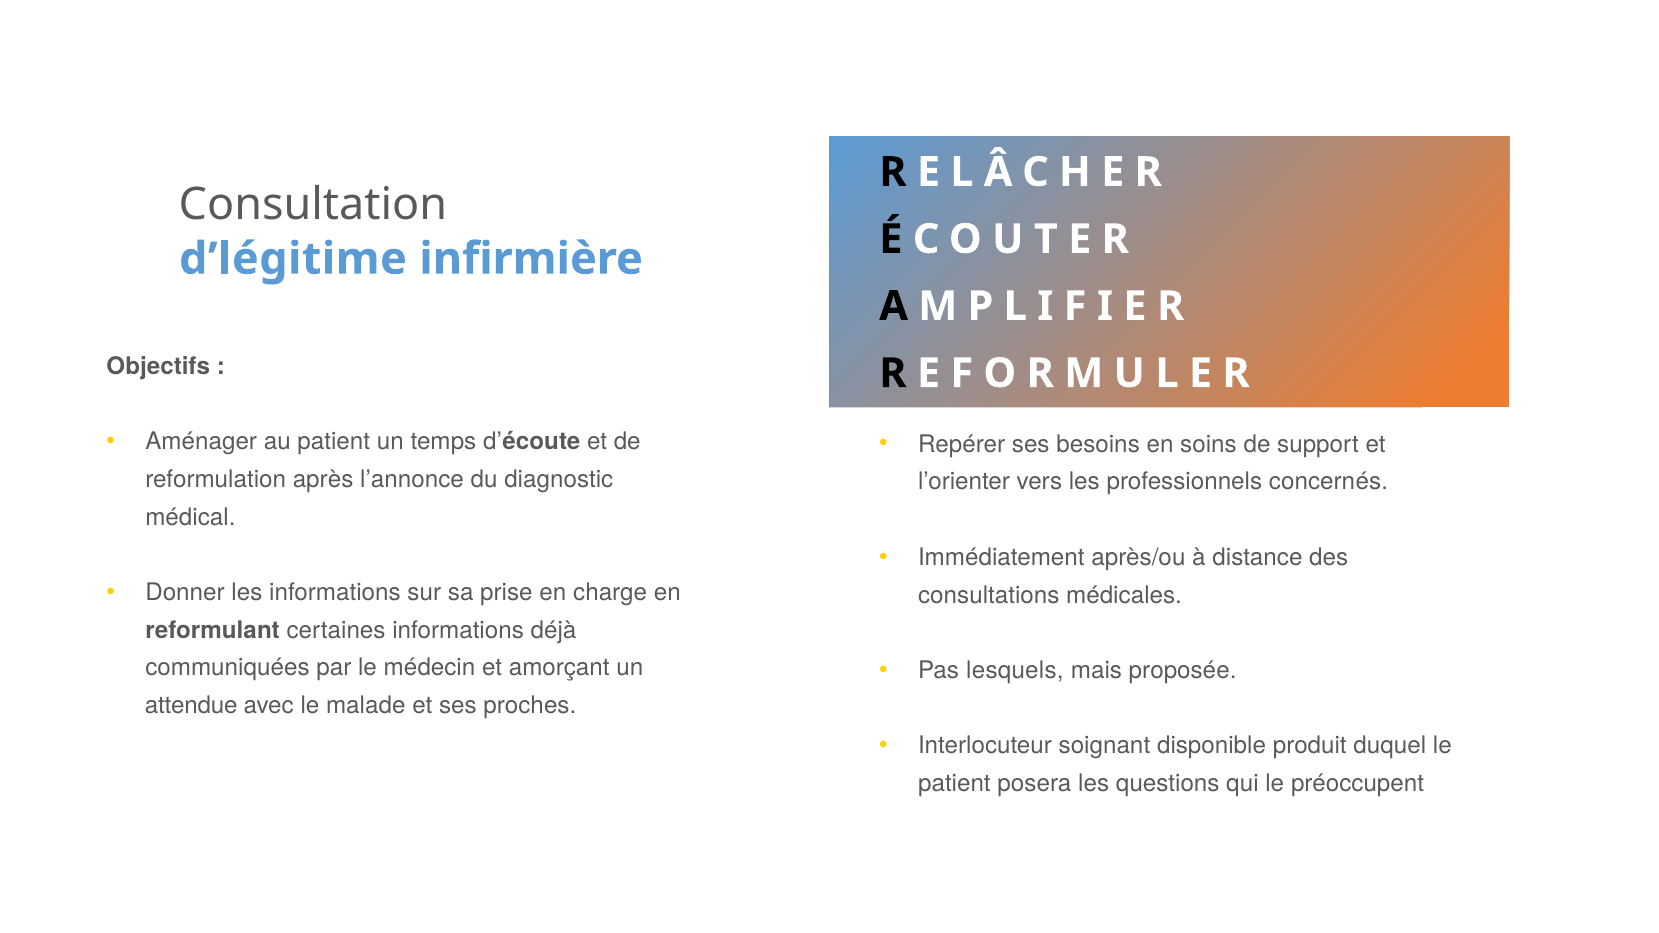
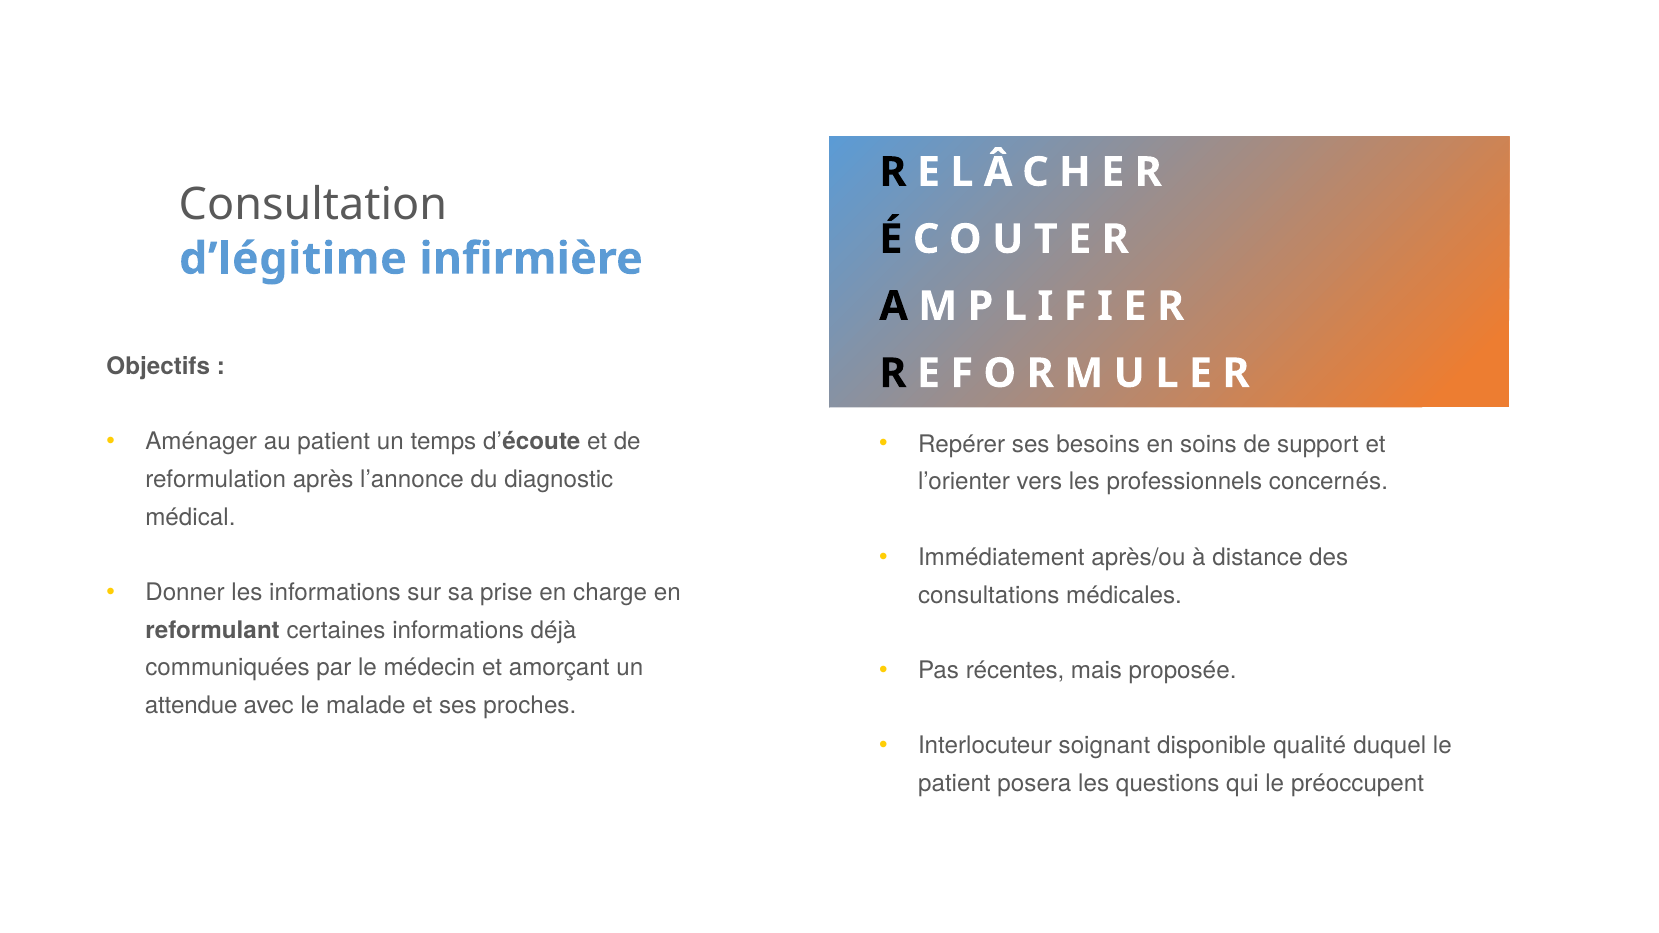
lesquels: lesquels -> récentes
produit: produit -> qualité
